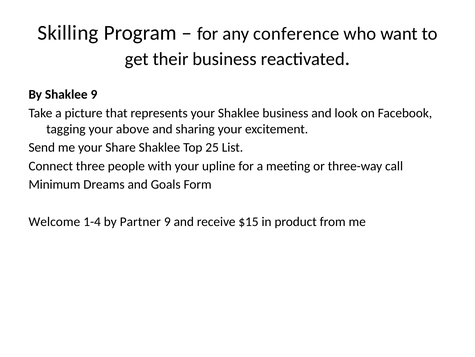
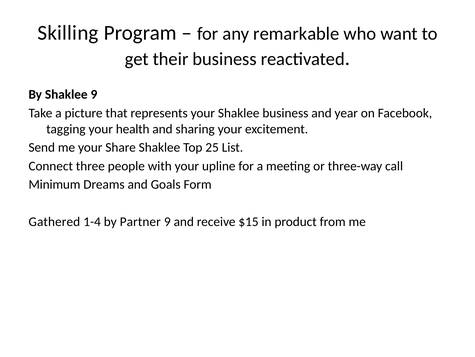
conference: conference -> remarkable
look: look -> year
above: above -> health
Welcome: Welcome -> Gathered
